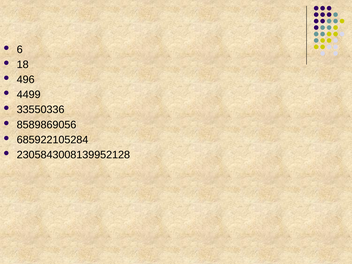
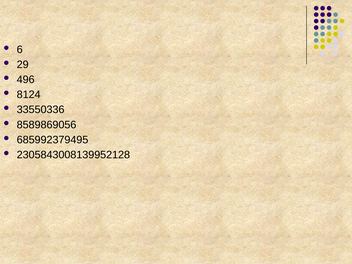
18: 18 -> 29
4499: 4499 -> 8124
685922105284: 685922105284 -> 685992379495
